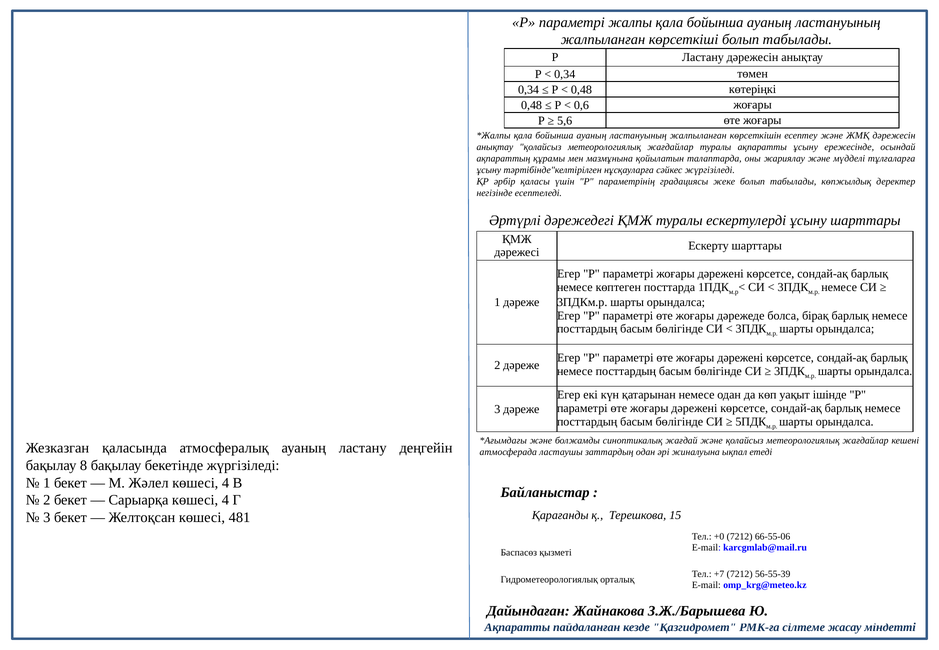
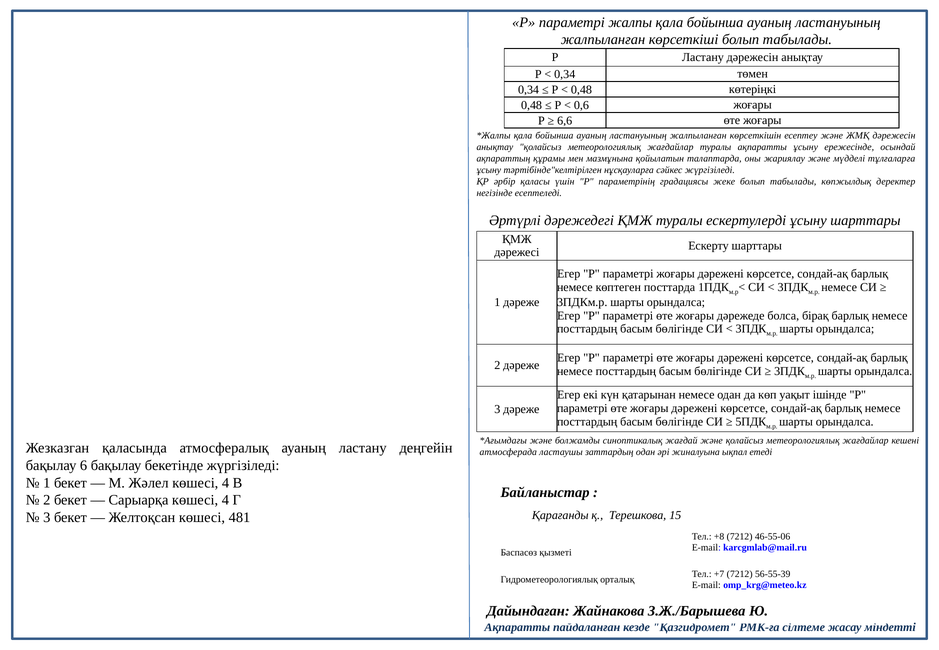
5,6: 5,6 -> 6,6
8: 8 -> 6
+0: +0 -> +8
66-55-06: 66-55-06 -> 46-55-06
